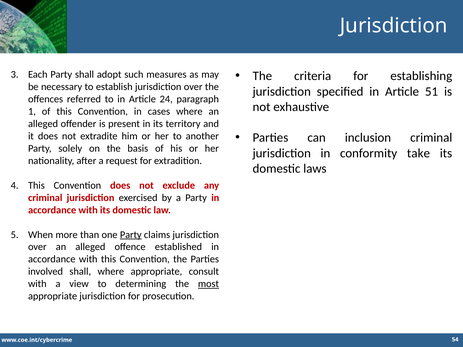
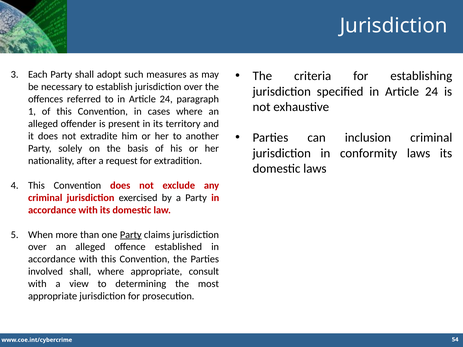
specified in Article 51: 51 -> 24
conformity take: take -> laws
most underline: present -> none
